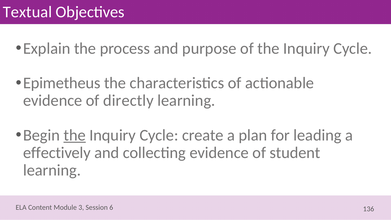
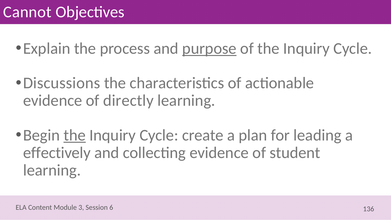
Textual: Textual -> Cannot
purpose underline: none -> present
Epimetheus: Epimetheus -> Discussions
